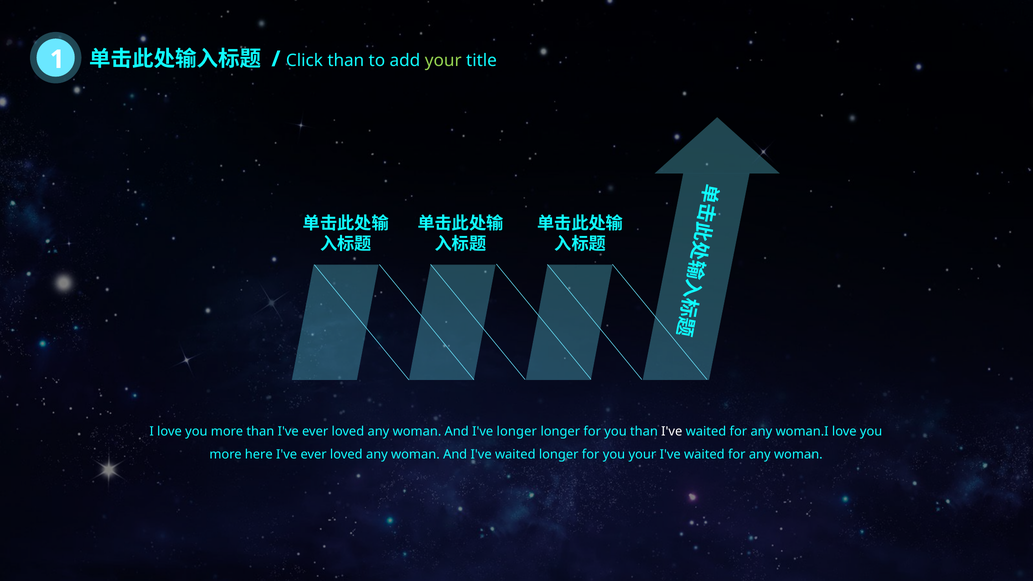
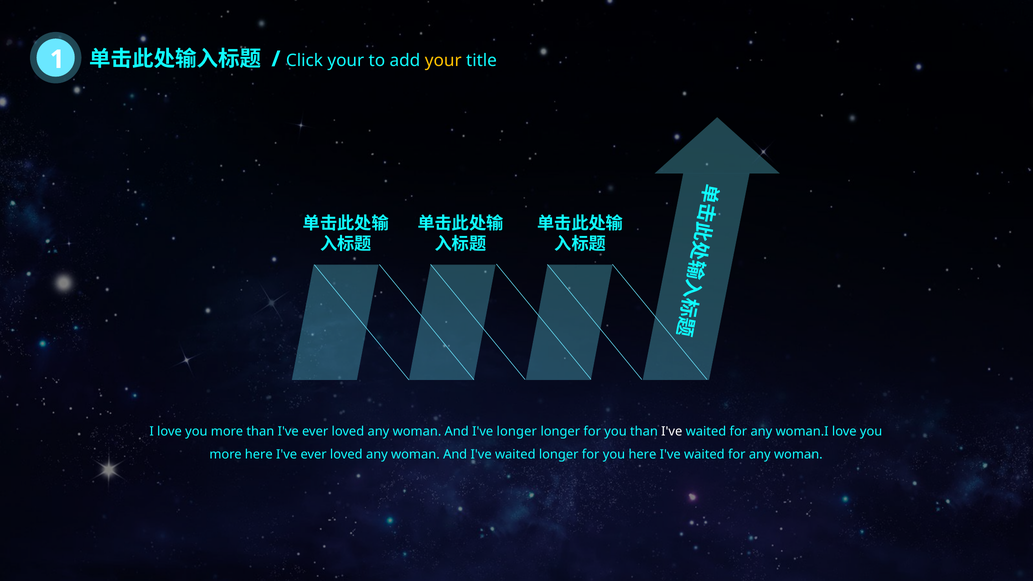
Click than: than -> your
your at (443, 60) colour: light green -> yellow
you your: your -> here
